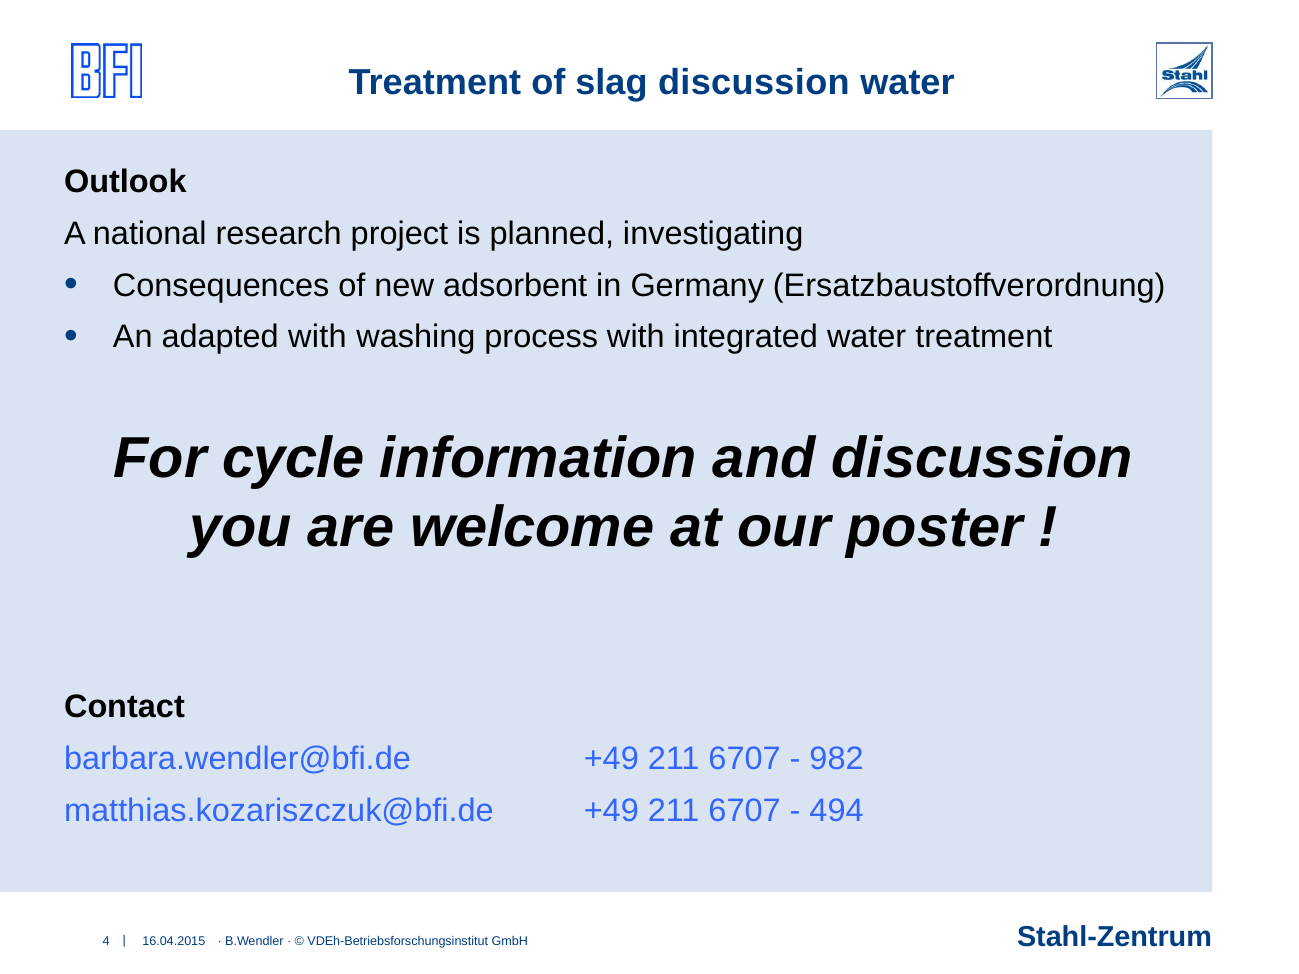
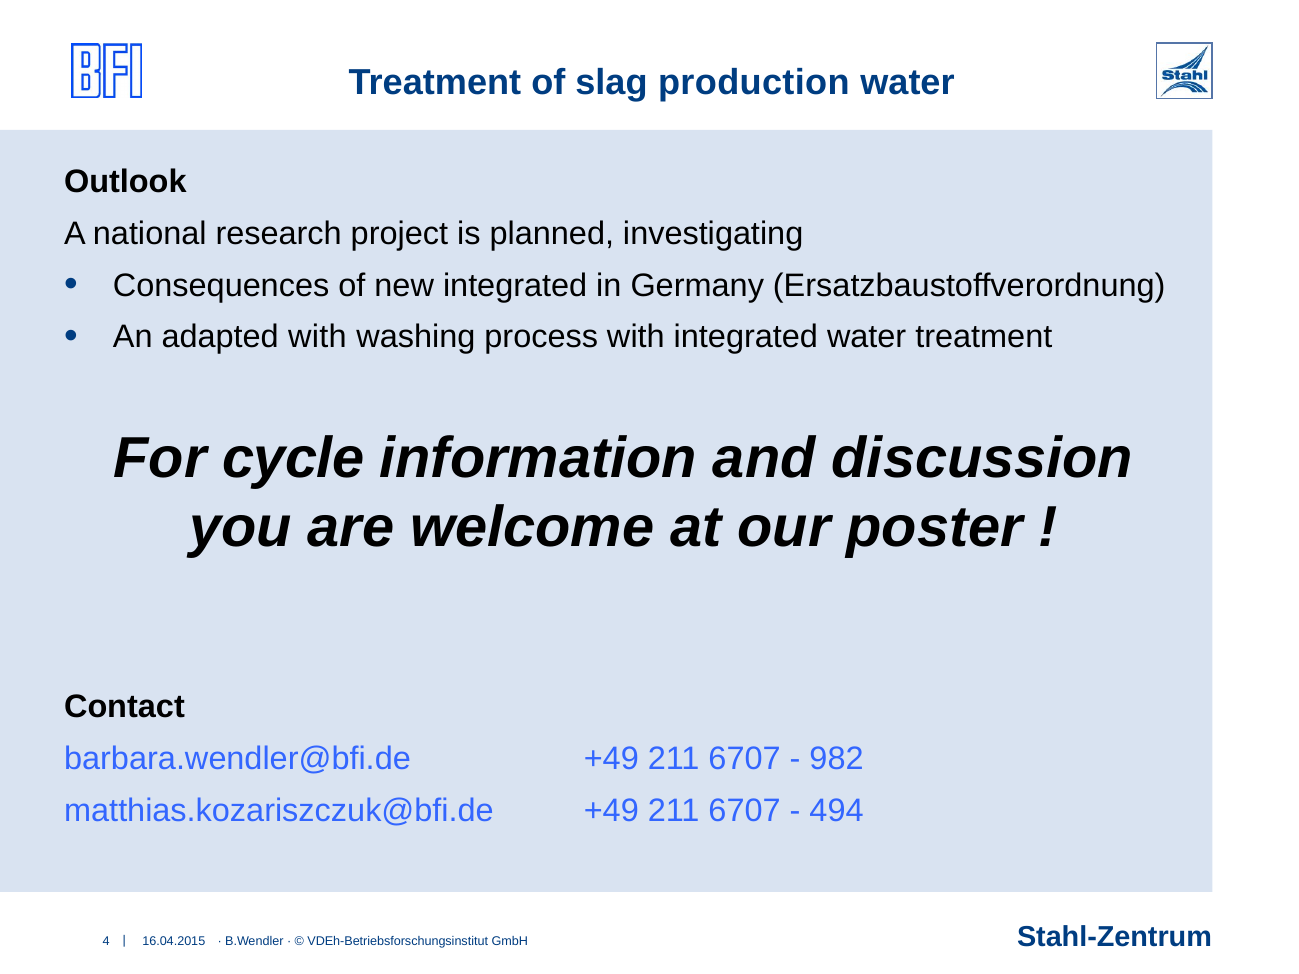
slag discussion: discussion -> production
new adsorbent: adsorbent -> integrated
